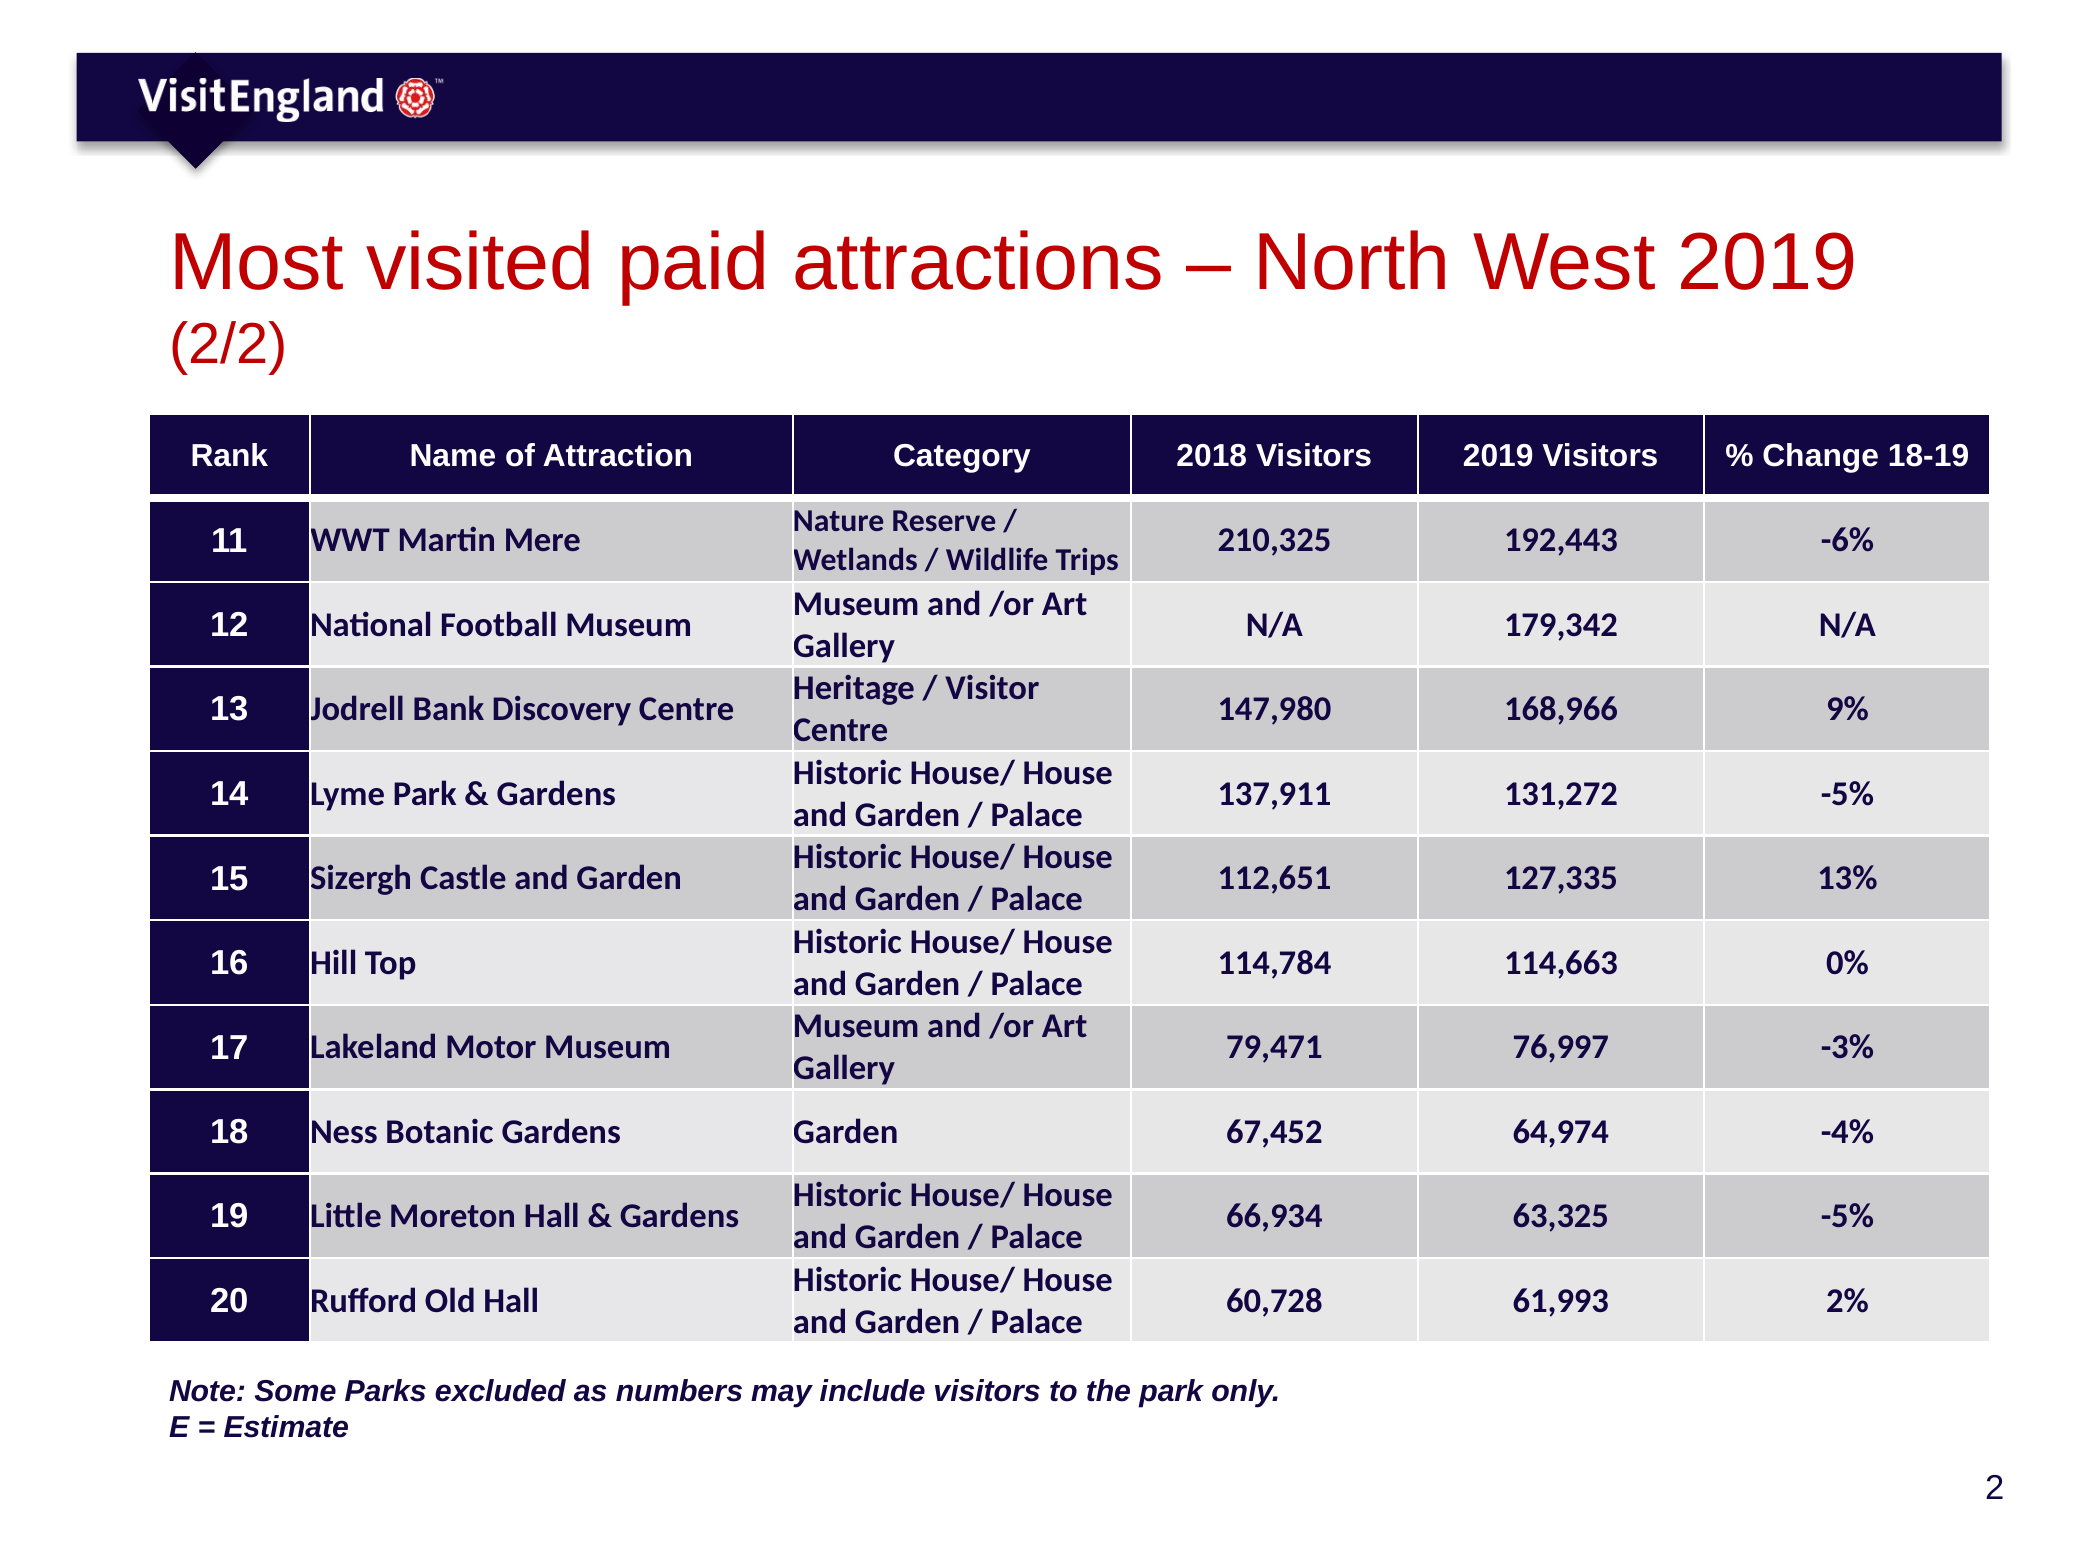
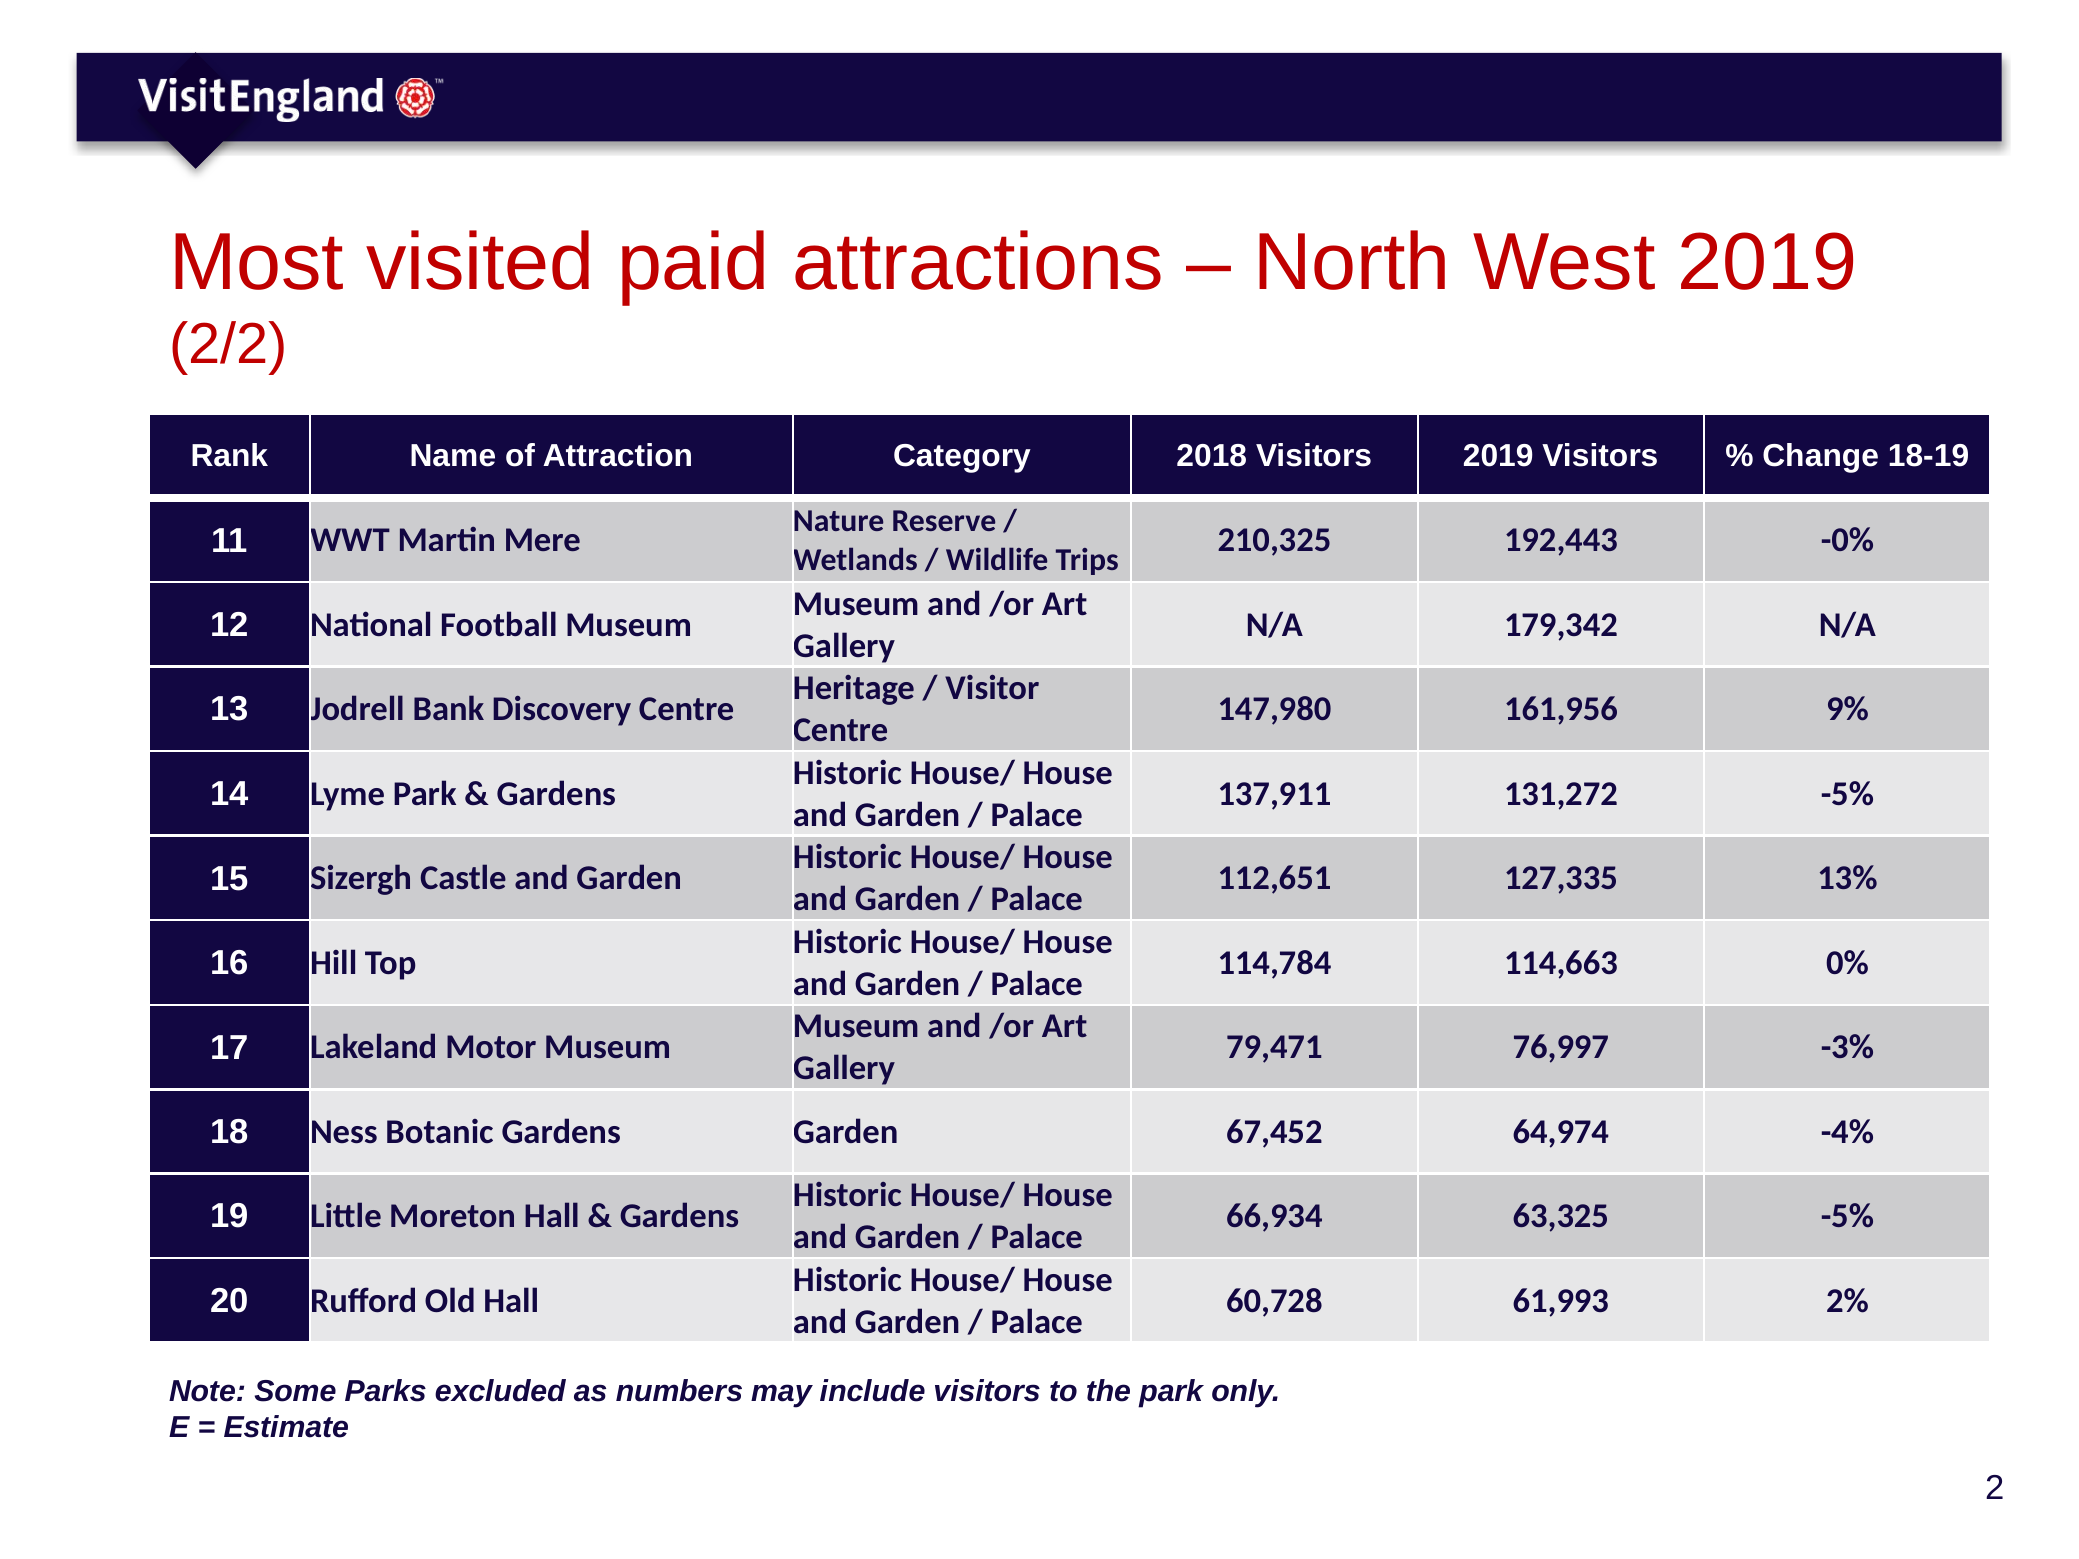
-6%: -6% -> -0%
168,966: 168,966 -> 161,956
